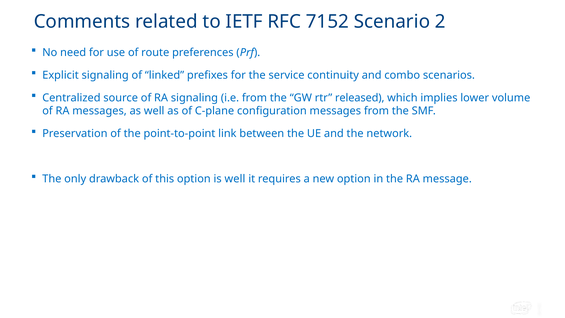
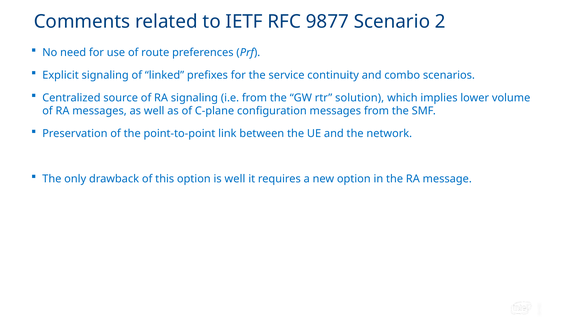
7152: 7152 -> 9877
released: released -> solution
